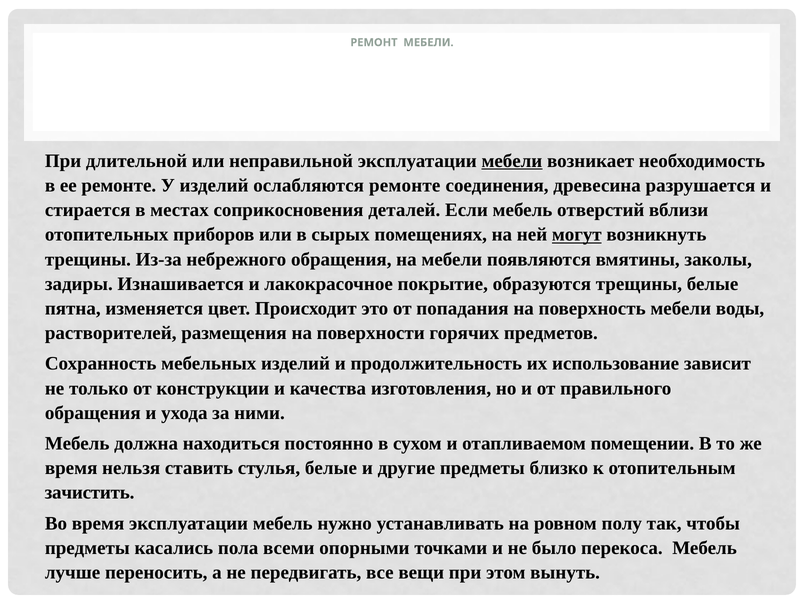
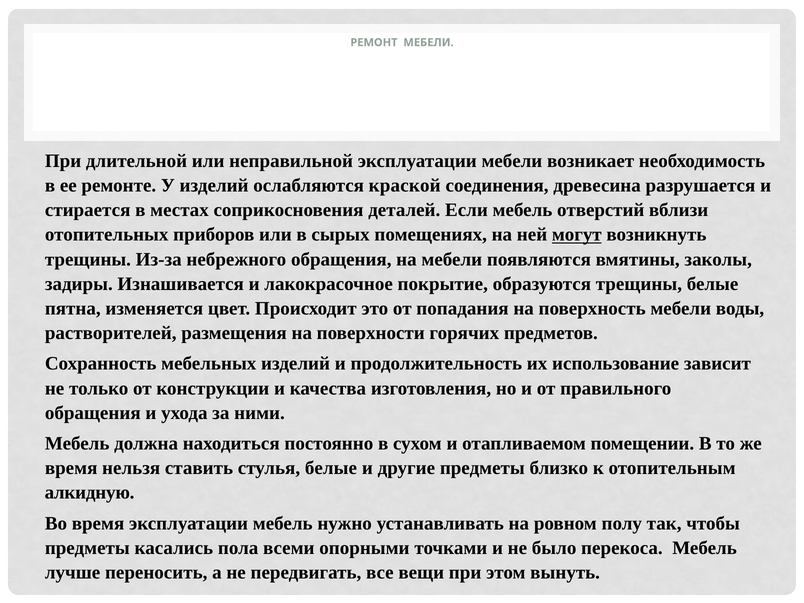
мебели at (512, 161) underline: present -> none
ослабляются ремонте: ремонте -> краской
зачистить: зачистить -> алкидную
